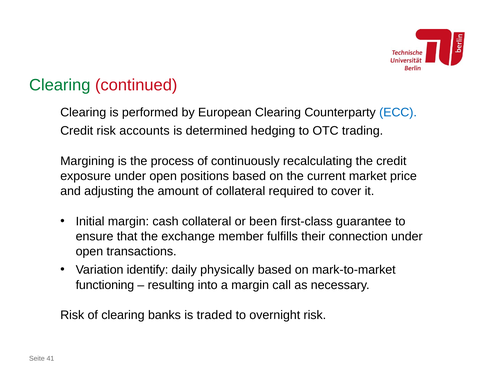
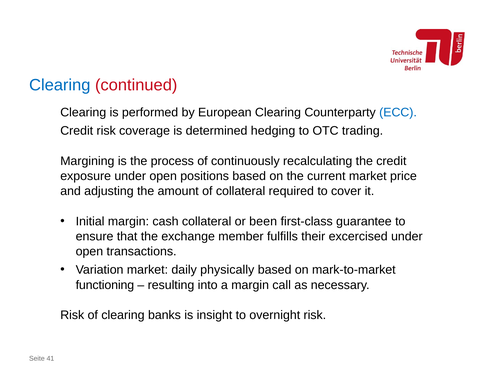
Clearing at (60, 85) colour: green -> blue
accounts: accounts -> coverage
connection: connection -> excercised
Variation identify: identify -> market
traded: traded -> insight
